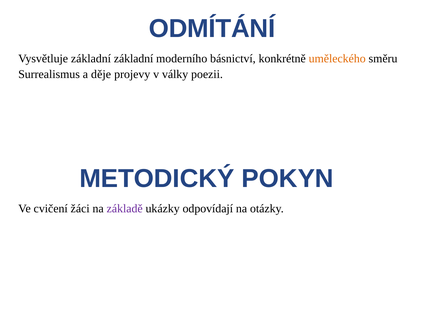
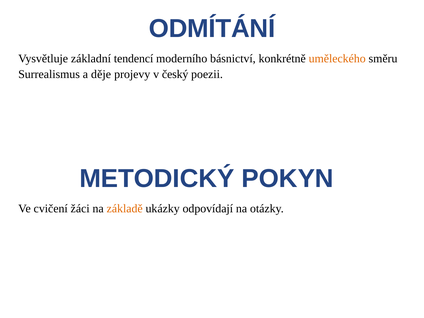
základní základní: základní -> tendencí
války: války -> český
základě colour: purple -> orange
